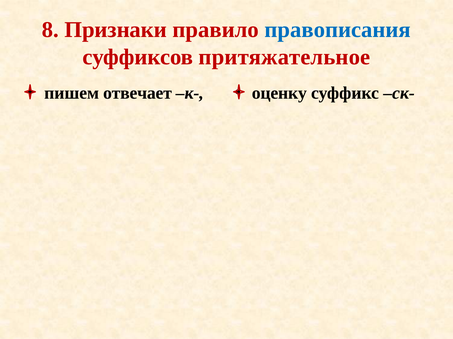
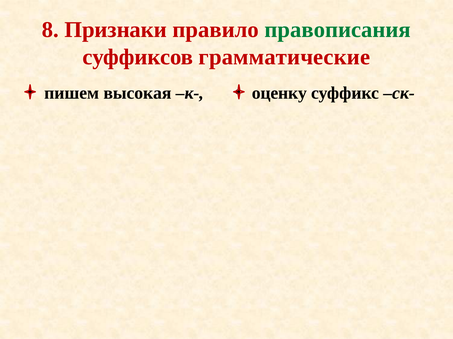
правописания colour: blue -> green
притяжательное: притяжательное -> грамматические
отвечает: отвечает -> высокая
